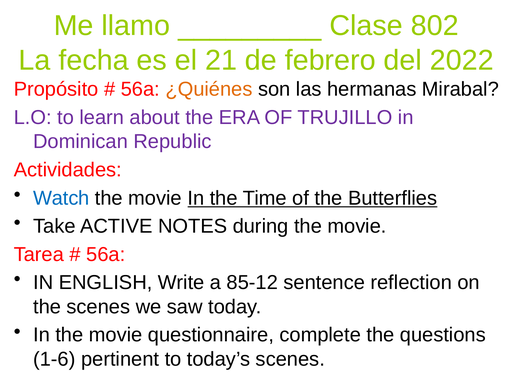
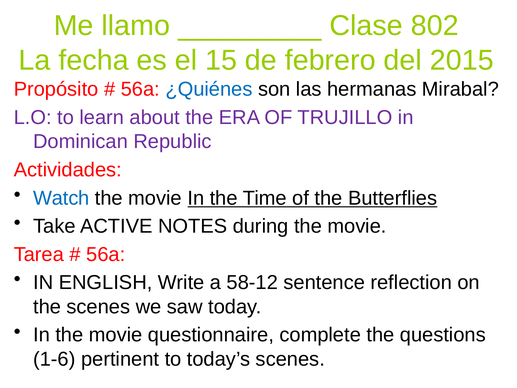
21: 21 -> 15
2022: 2022 -> 2015
¿Quiénes colour: orange -> blue
85-12: 85-12 -> 58-12
